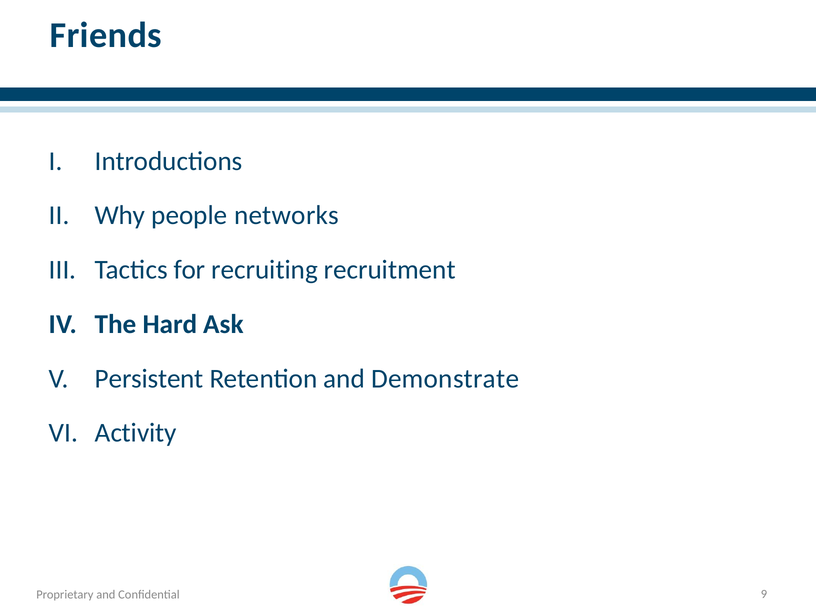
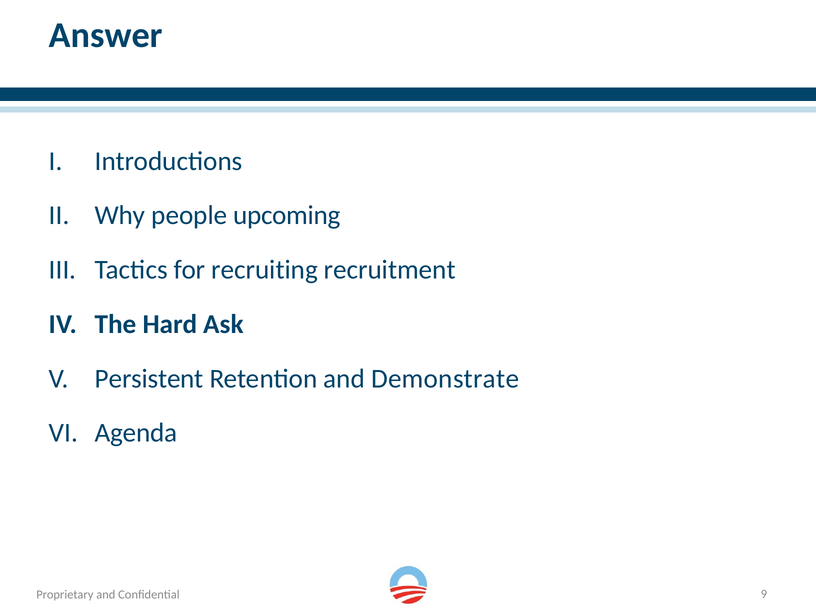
Friends: Friends -> Answer
networks: networks -> upcoming
Activity: Activity -> Agenda
